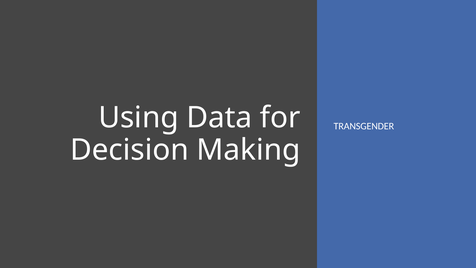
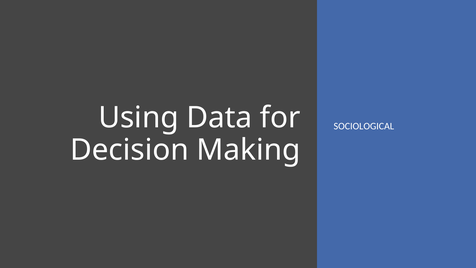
TRANSGENDER: TRANSGENDER -> SOCIOLOGICAL
